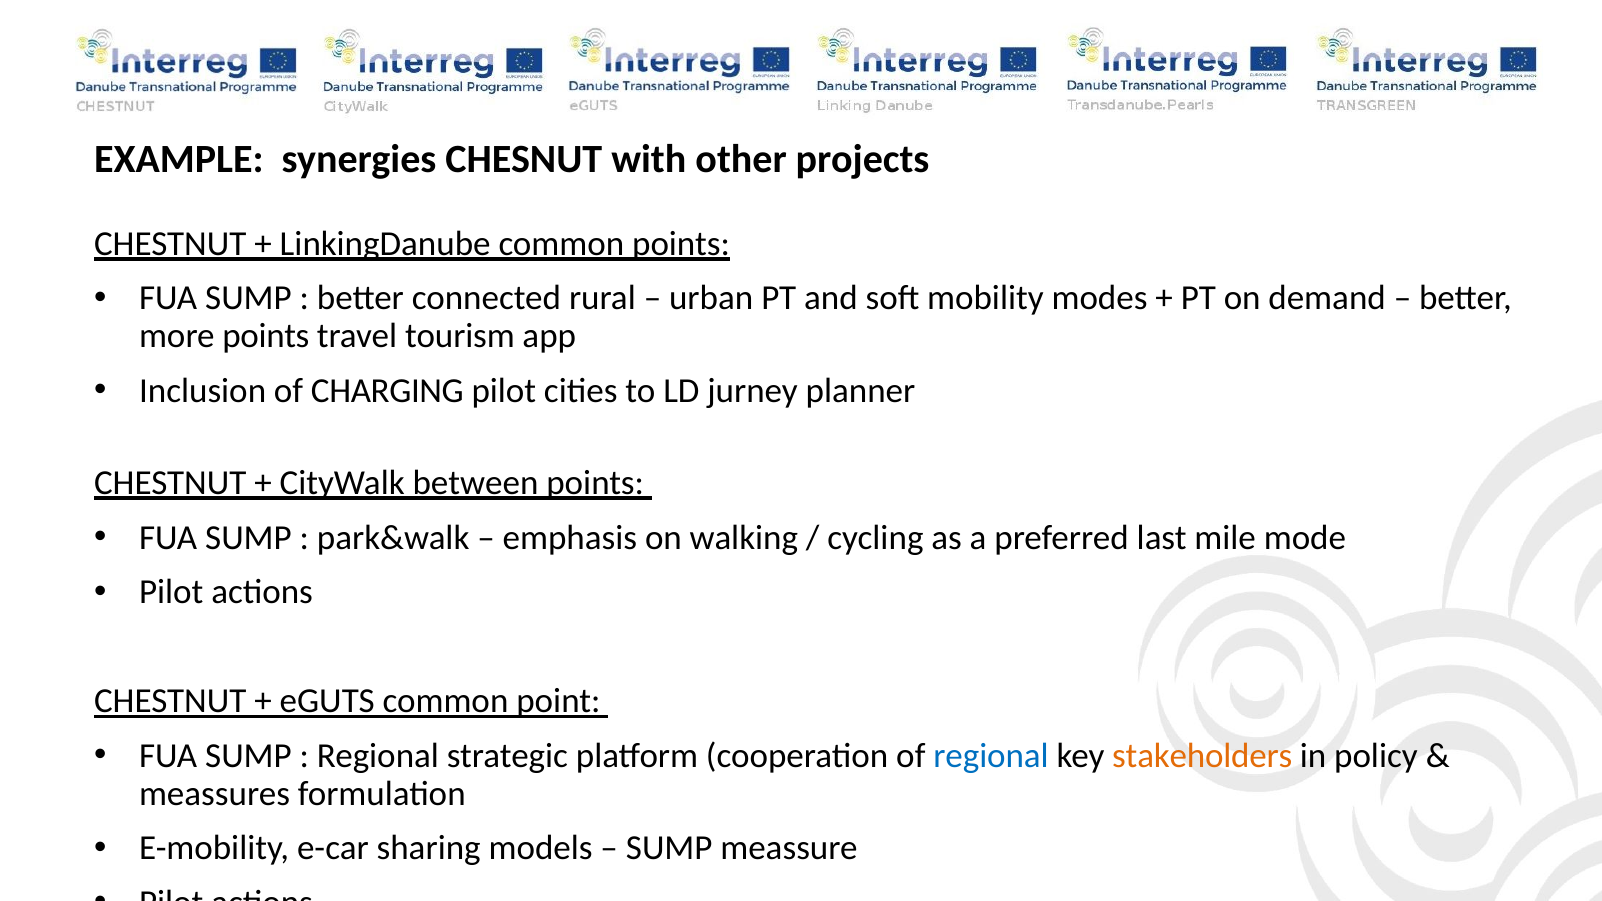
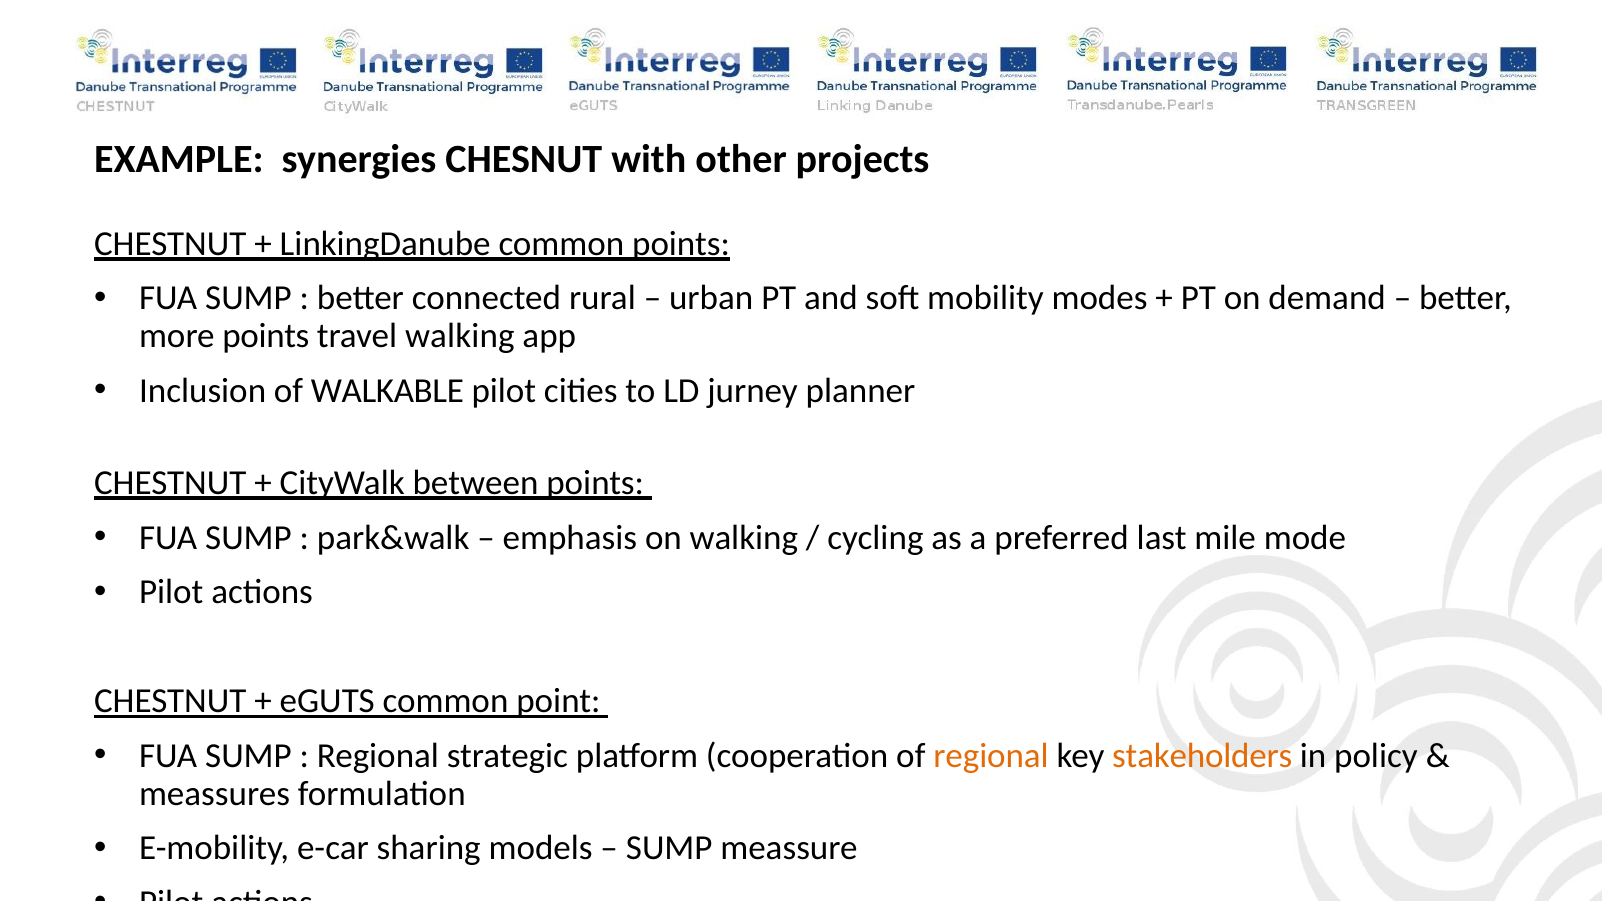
travel tourism: tourism -> walking
CHARGING: CHARGING -> WALKABLE
regional at (991, 756) colour: blue -> orange
